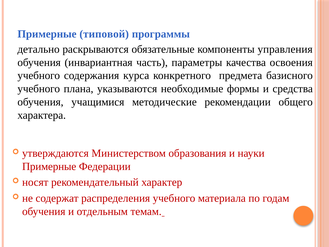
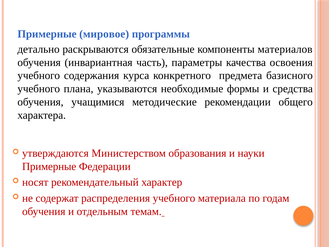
типовой: типовой -> мировое
управления: управления -> материалов
